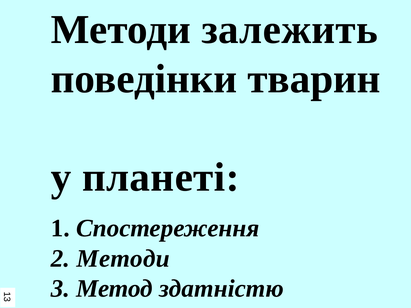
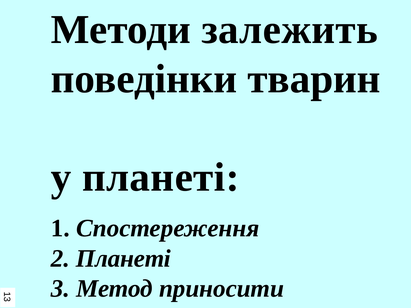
2 Методи: Методи -> Планеті
здатністю: здатністю -> приносити
